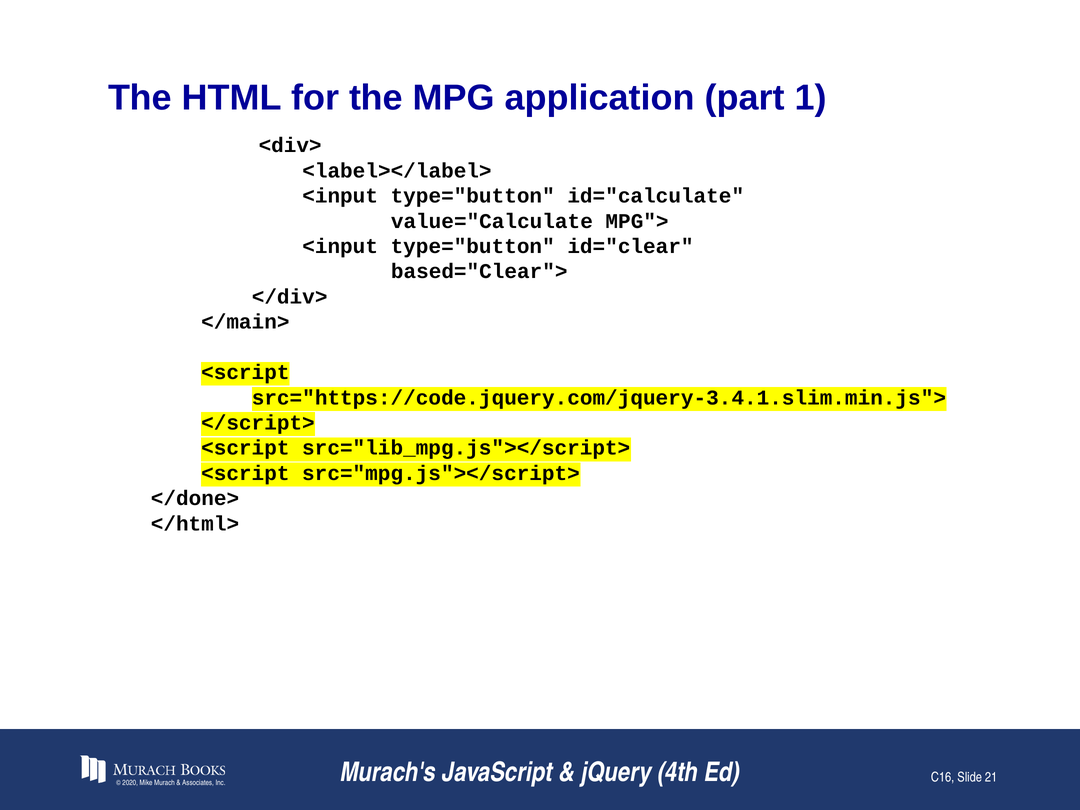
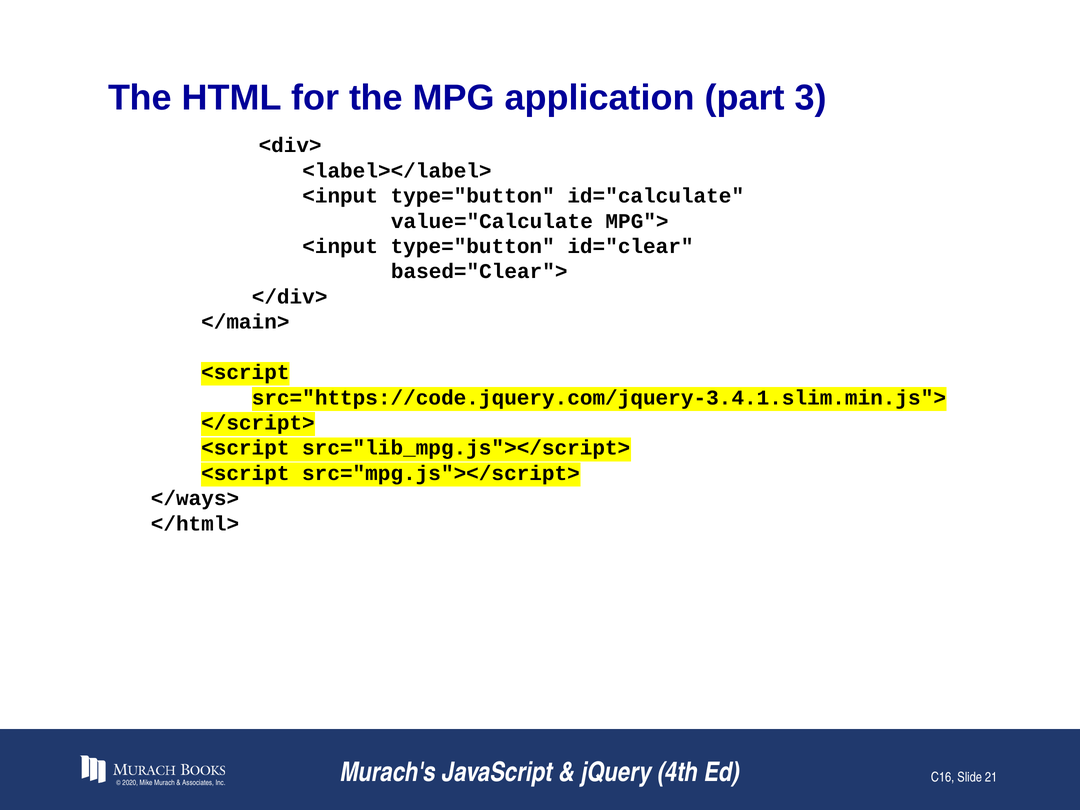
1: 1 -> 3
</done>: </done> -> </ways>
